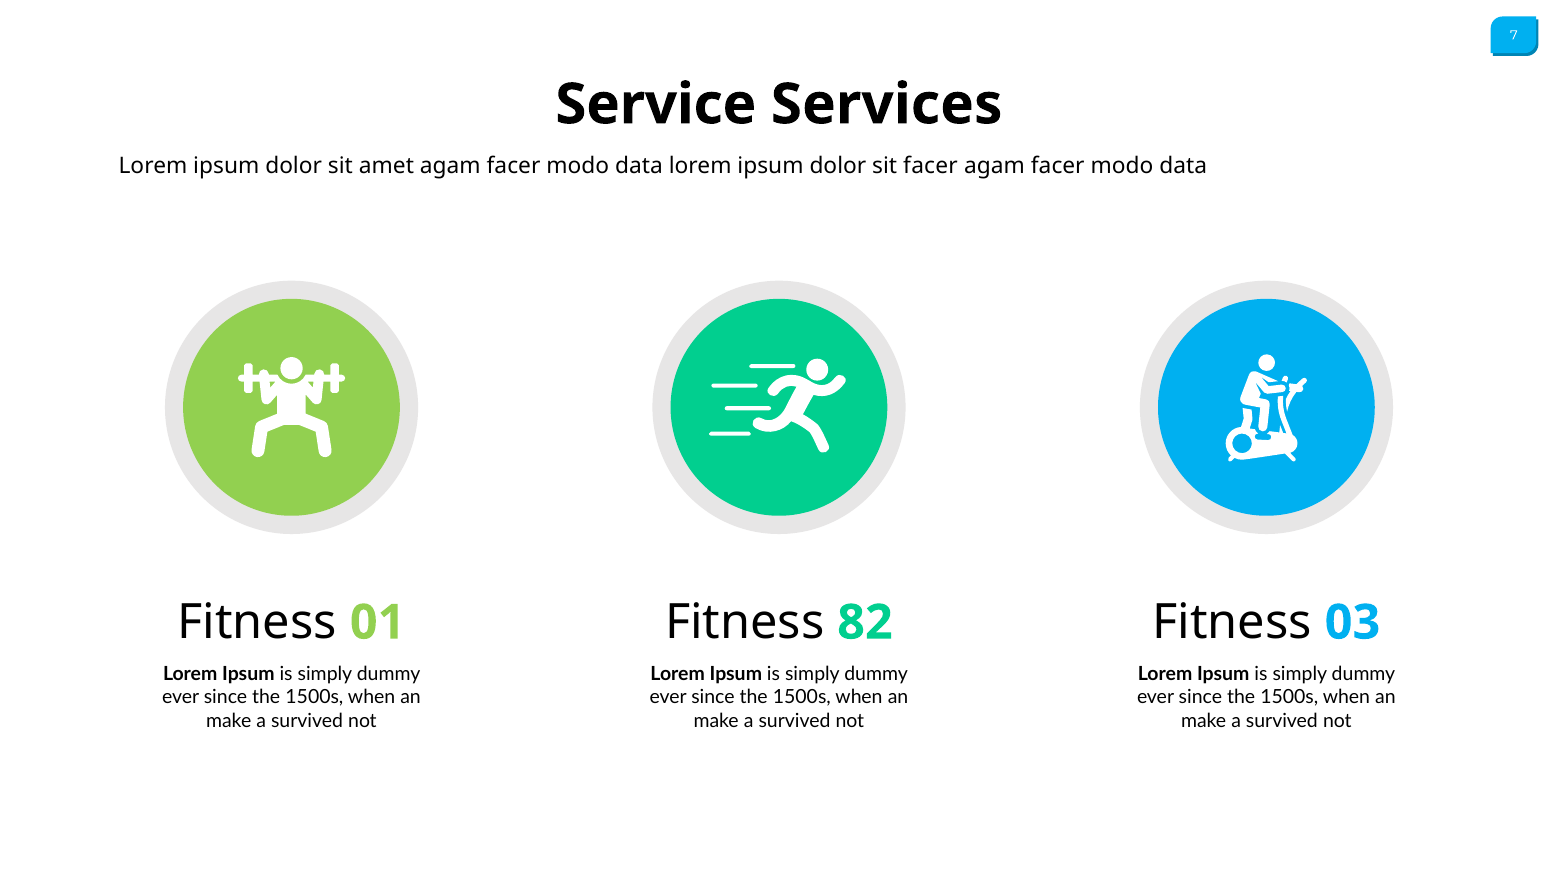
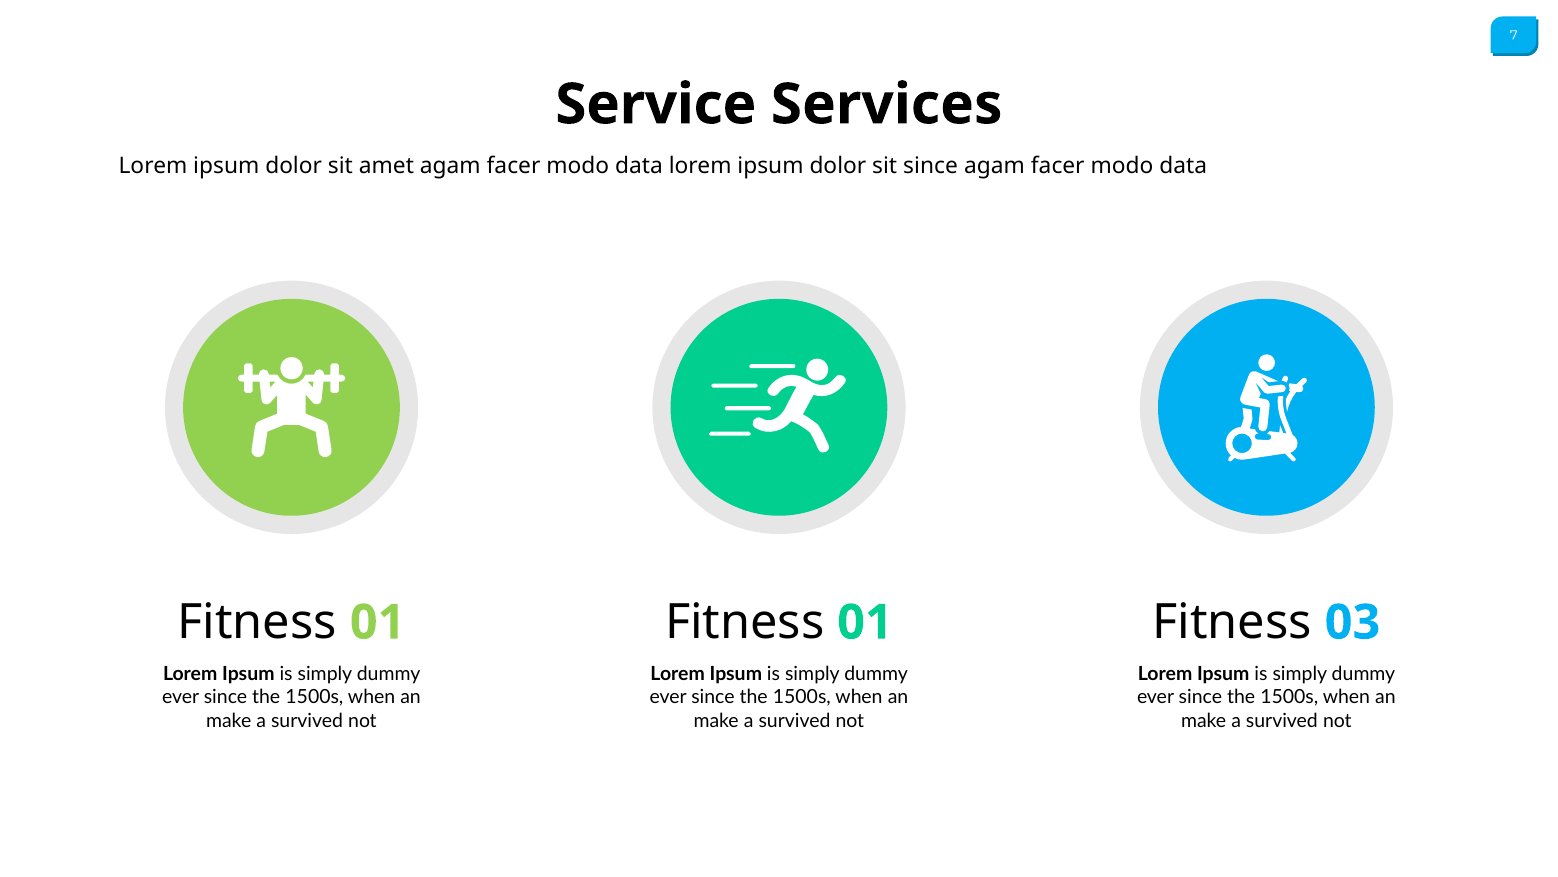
sit facer: facer -> since
82 at (865, 622): 82 -> 01
